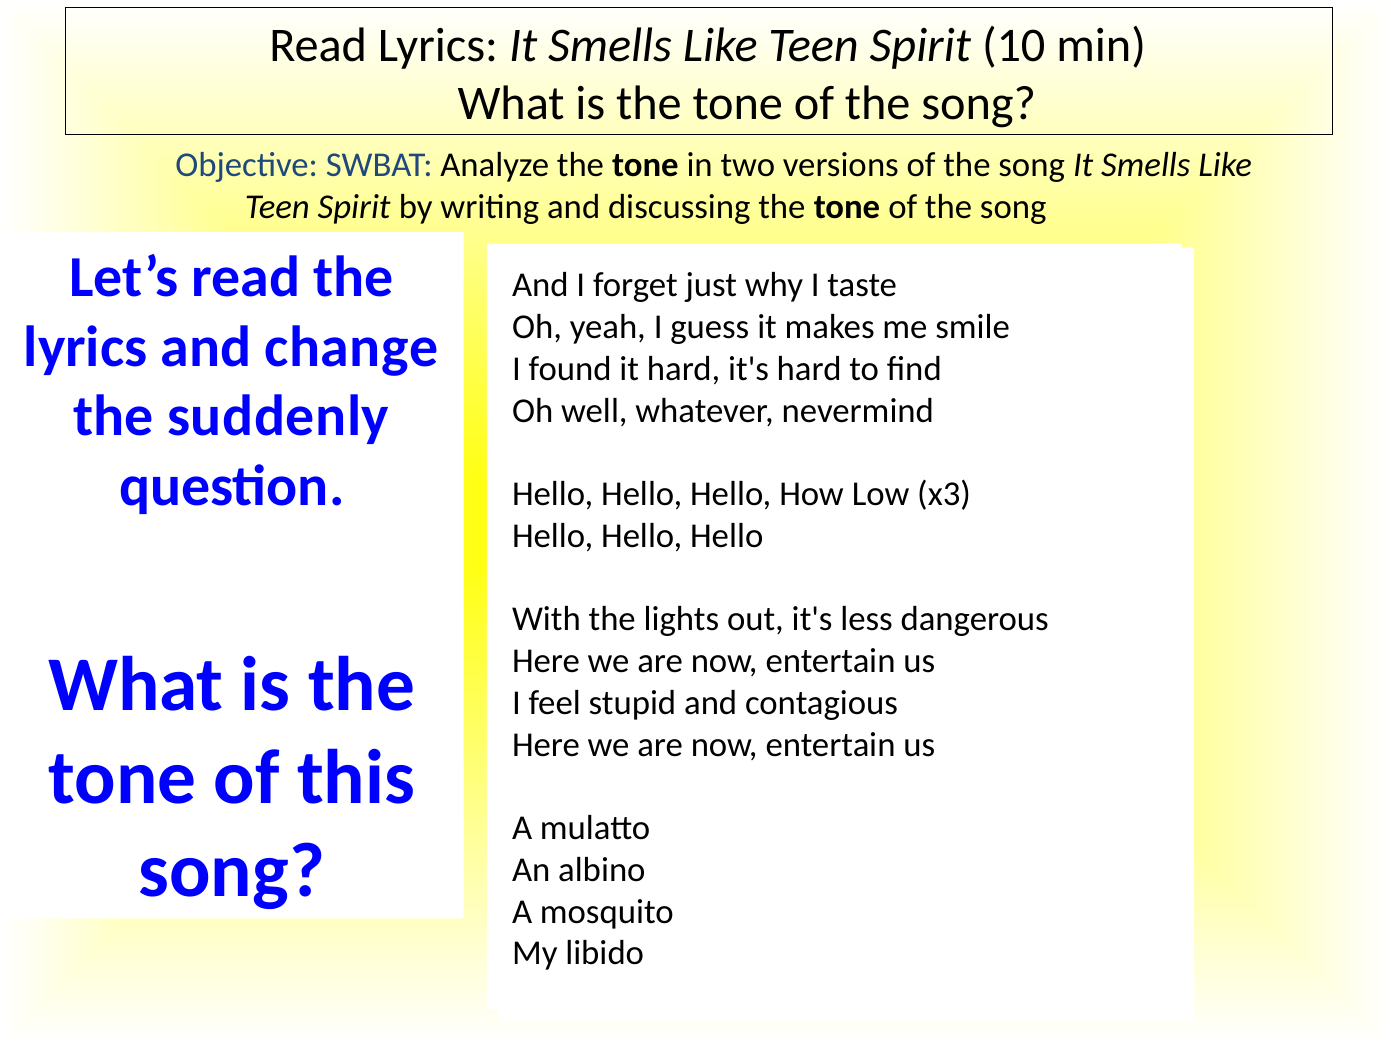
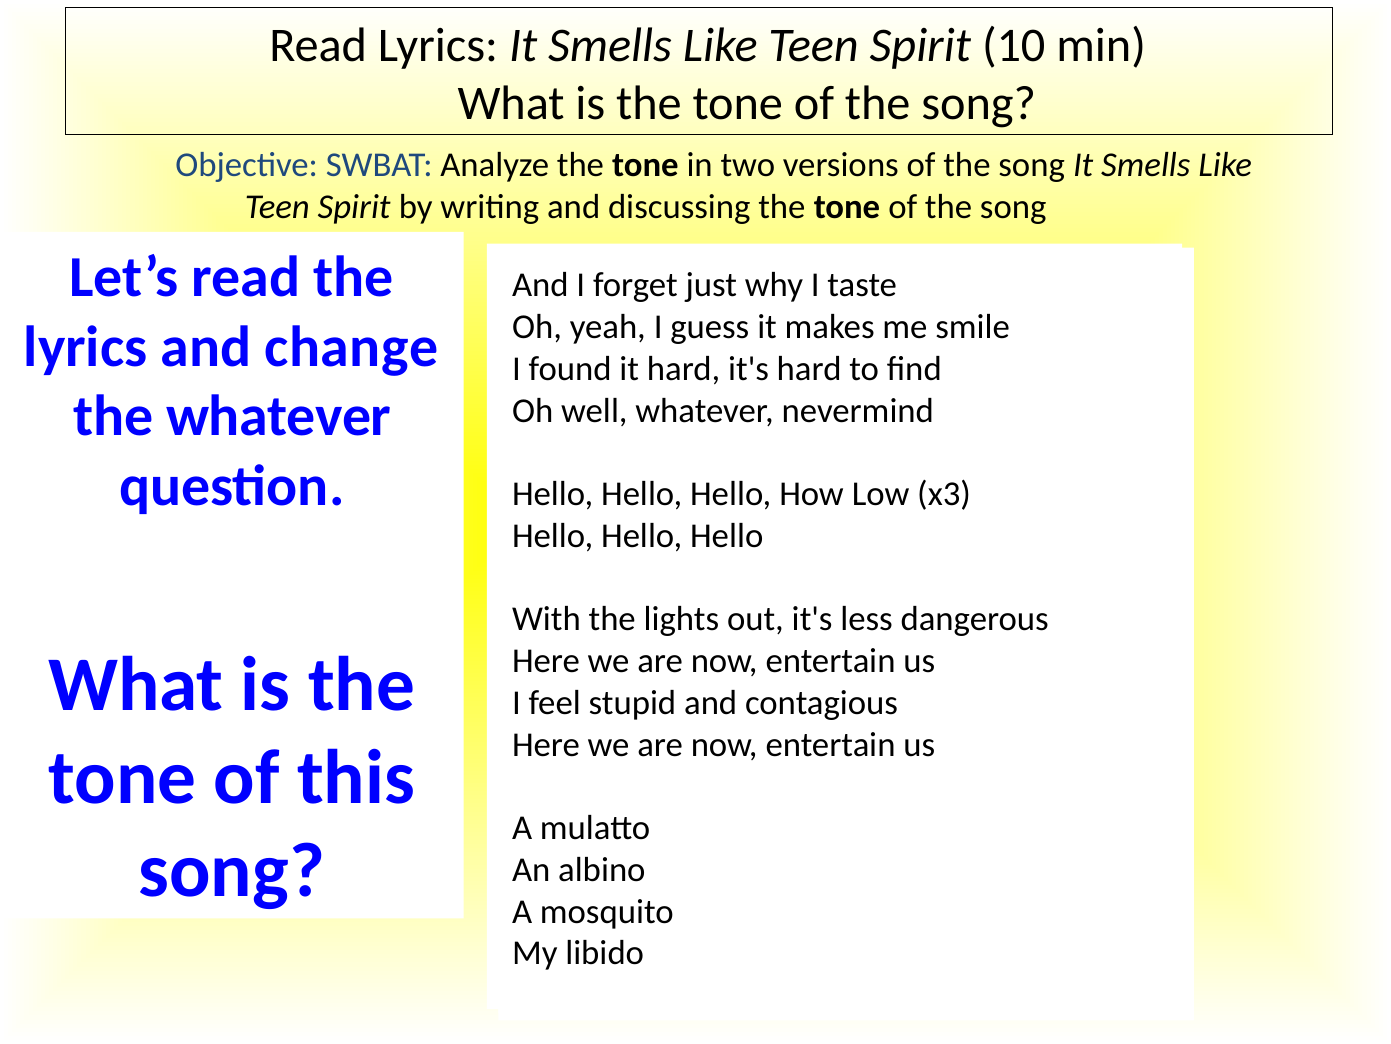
the suddenly: suddenly -> whatever
